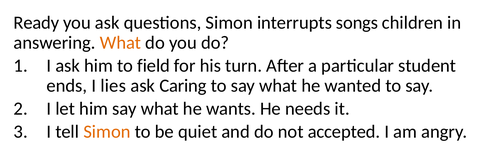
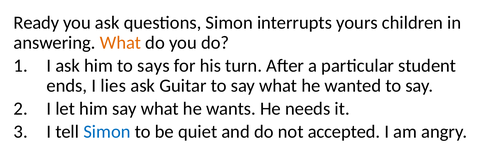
songs: songs -> yours
field: field -> says
Caring: Caring -> Guitar
Simon at (107, 132) colour: orange -> blue
